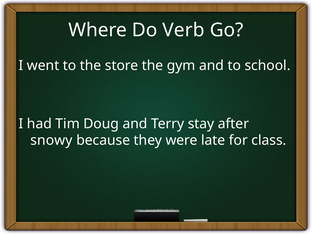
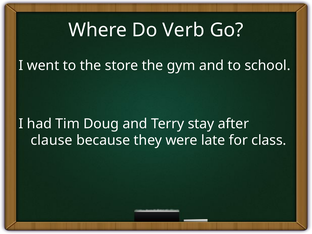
snowy: snowy -> clause
